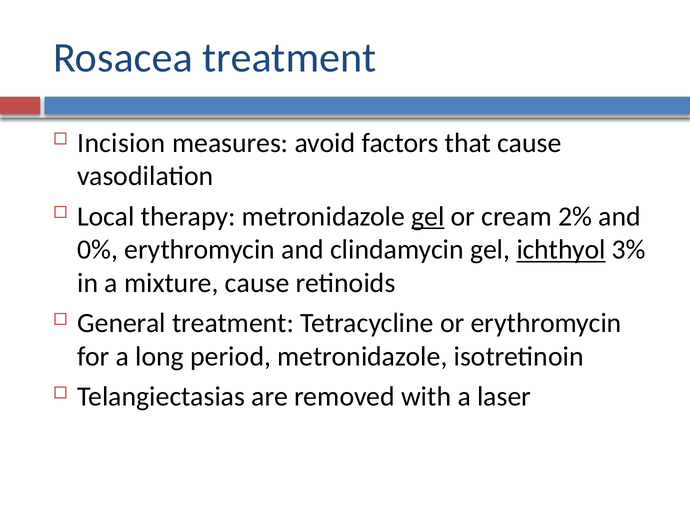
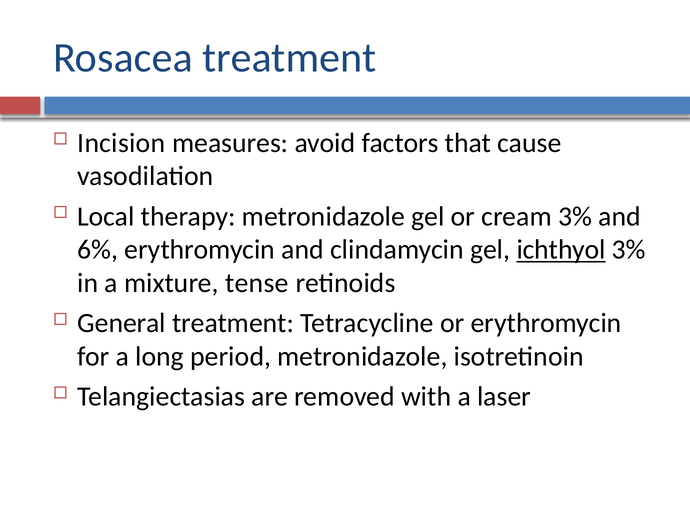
gel at (428, 216) underline: present -> none
cream 2%: 2% -> 3%
0%: 0% -> 6%
mixture cause: cause -> tense
